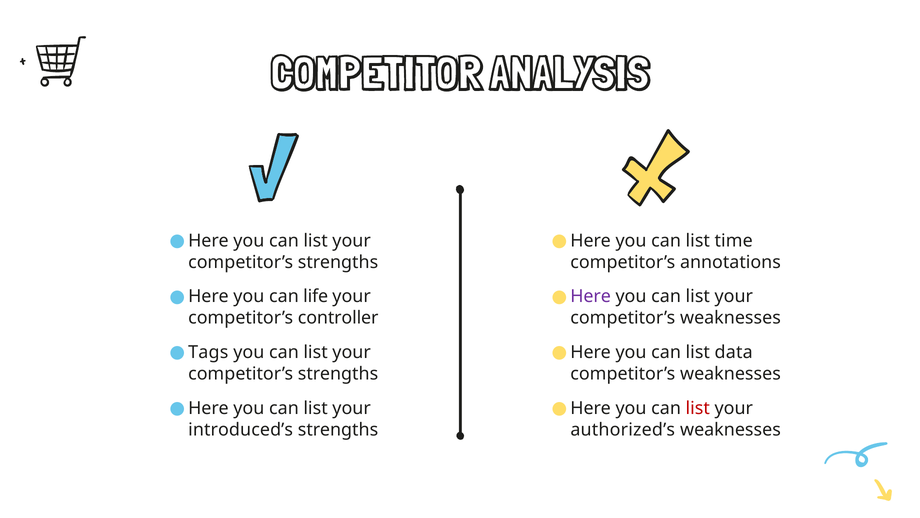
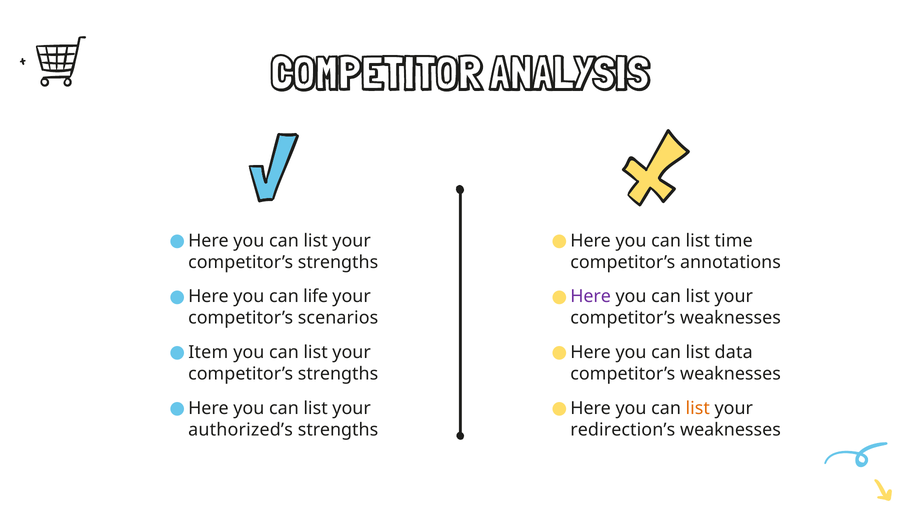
controller: controller -> scenarios
Tags: Tags -> Item
list at (698, 408) colour: red -> orange
introduced’s: introduced’s -> authorized’s
authorized’s: authorized’s -> redirection’s
